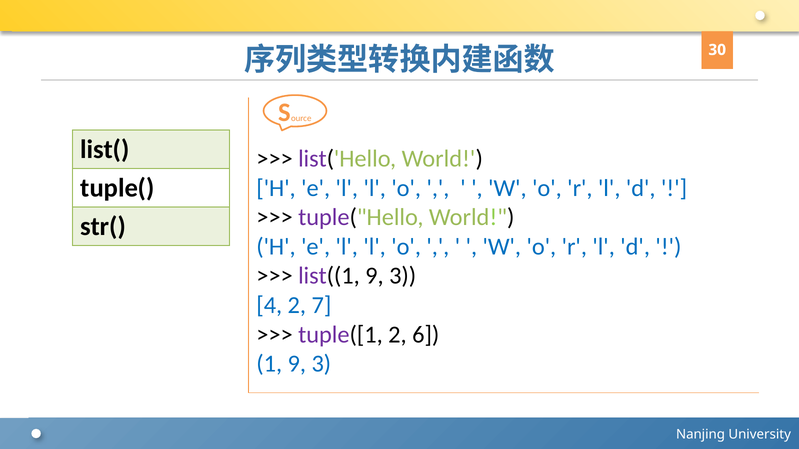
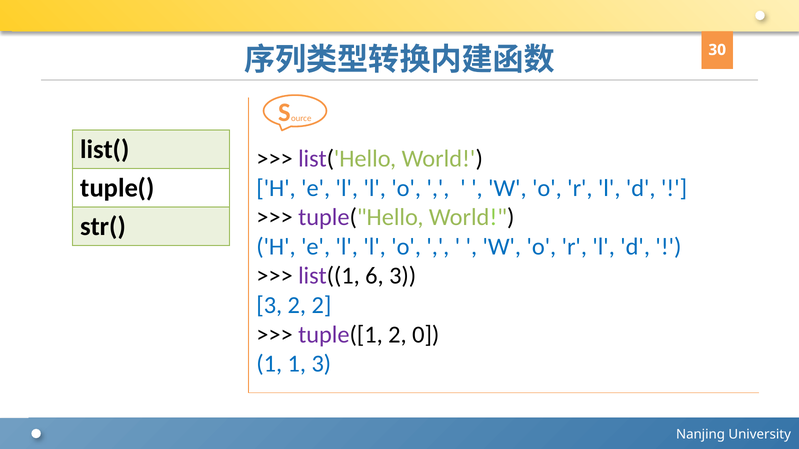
list((1 9: 9 -> 6
4 at (269, 306): 4 -> 3
2 7: 7 -> 2
6: 6 -> 0
1 9: 9 -> 1
